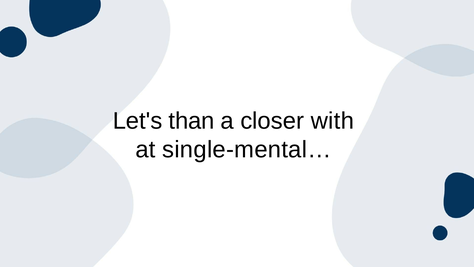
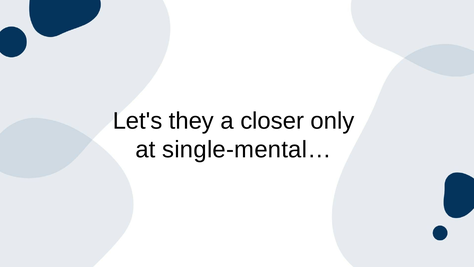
than: than -> they
with: with -> only
